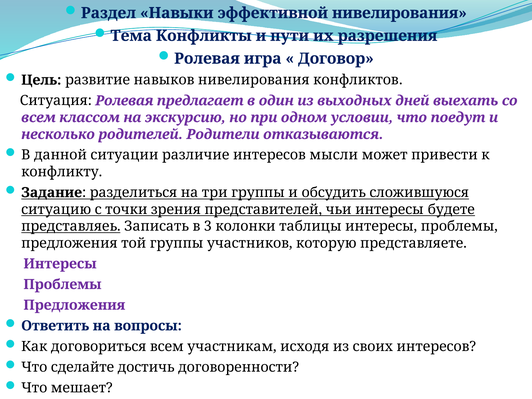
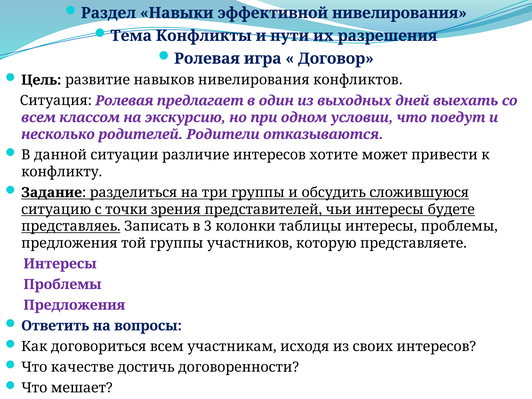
мысли: мысли -> хотите
сделайте: сделайте -> качестве
